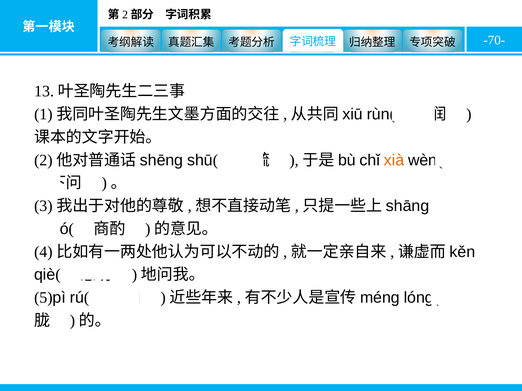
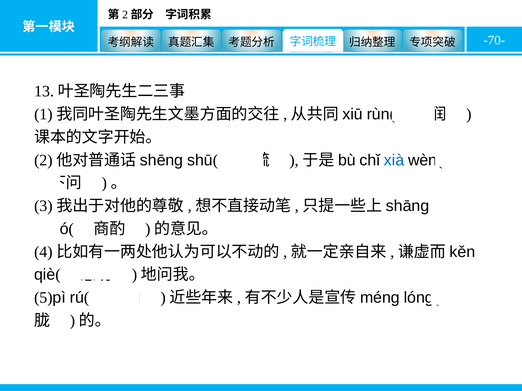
xià colour: orange -> blue
